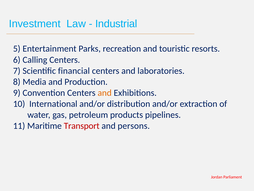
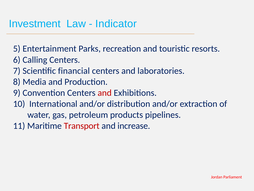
Industrial: Industrial -> Indicator
and at (105, 93) colour: orange -> red
persons: persons -> increase
